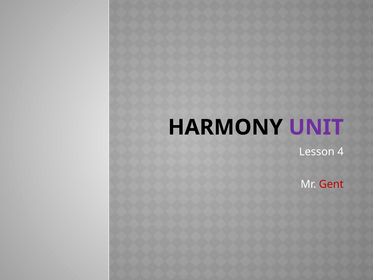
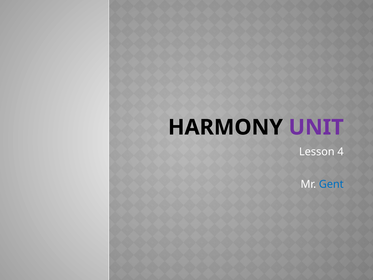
Gent colour: red -> blue
